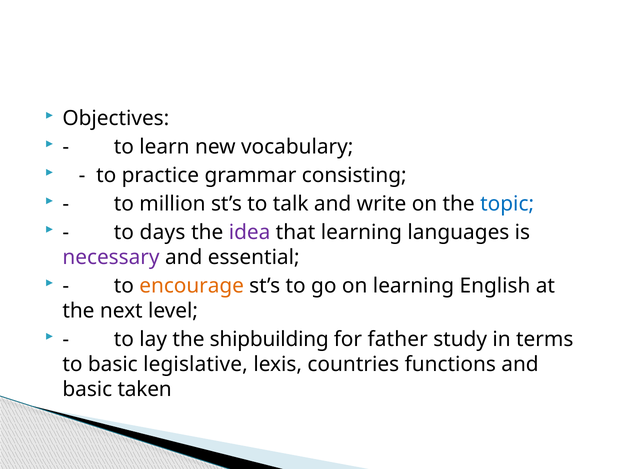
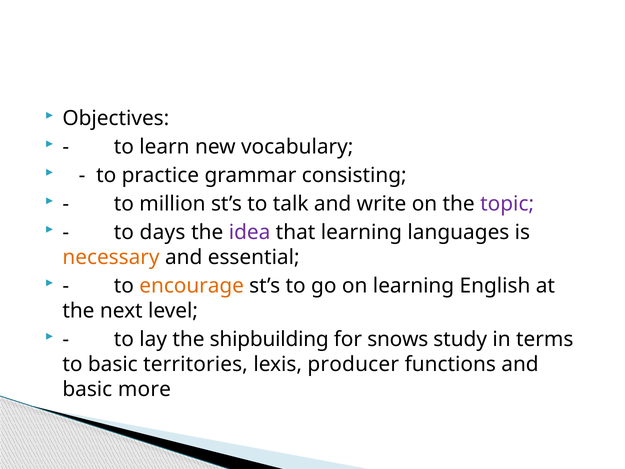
topic colour: blue -> purple
necessary colour: purple -> orange
father: father -> snows
legislative: legislative -> territories
countries: countries -> producer
taken: taken -> more
